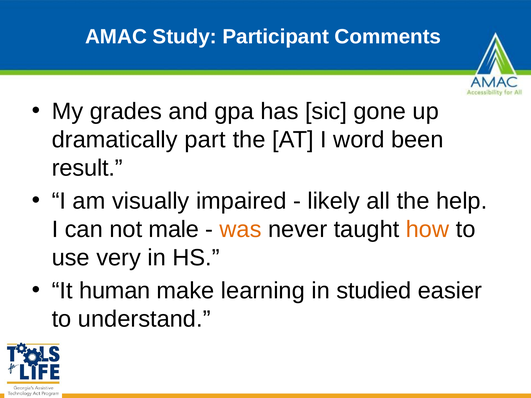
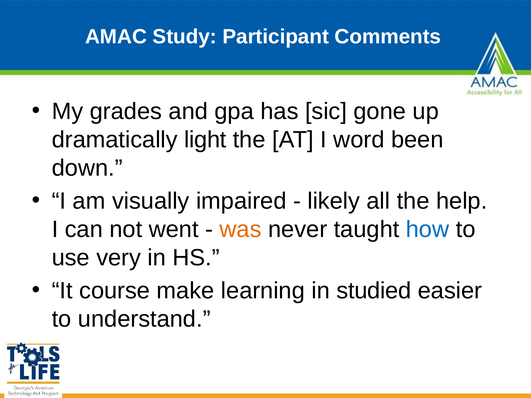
part: part -> light
result: result -> down
male: male -> went
how colour: orange -> blue
human: human -> course
